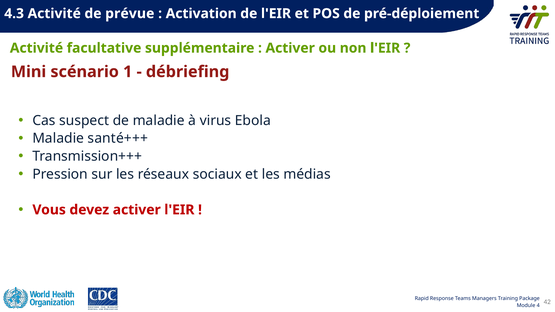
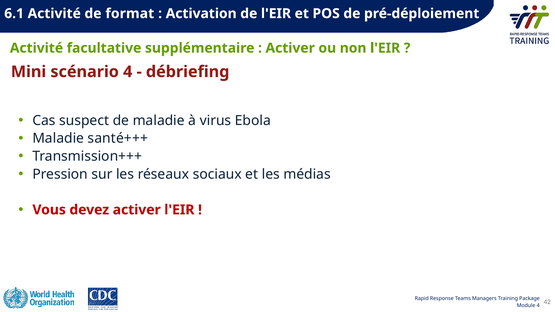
4.3: 4.3 -> 6.1
prévue: prévue -> format
scénario 1: 1 -> 4
